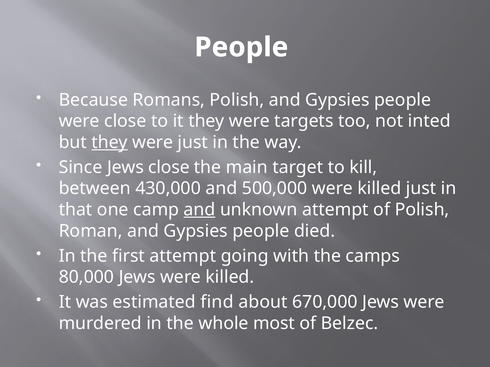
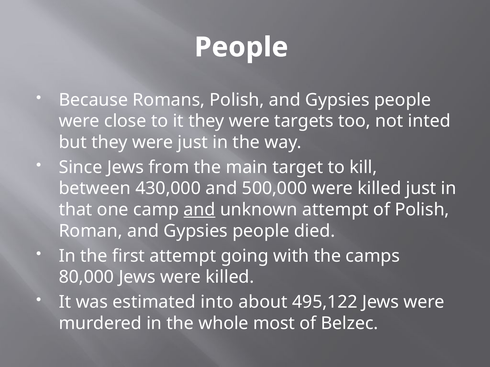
they at (110, 142) underline: present -> none
Jews close: close -> from
find: find -> into
670,000: 670,000 -> 495,122
